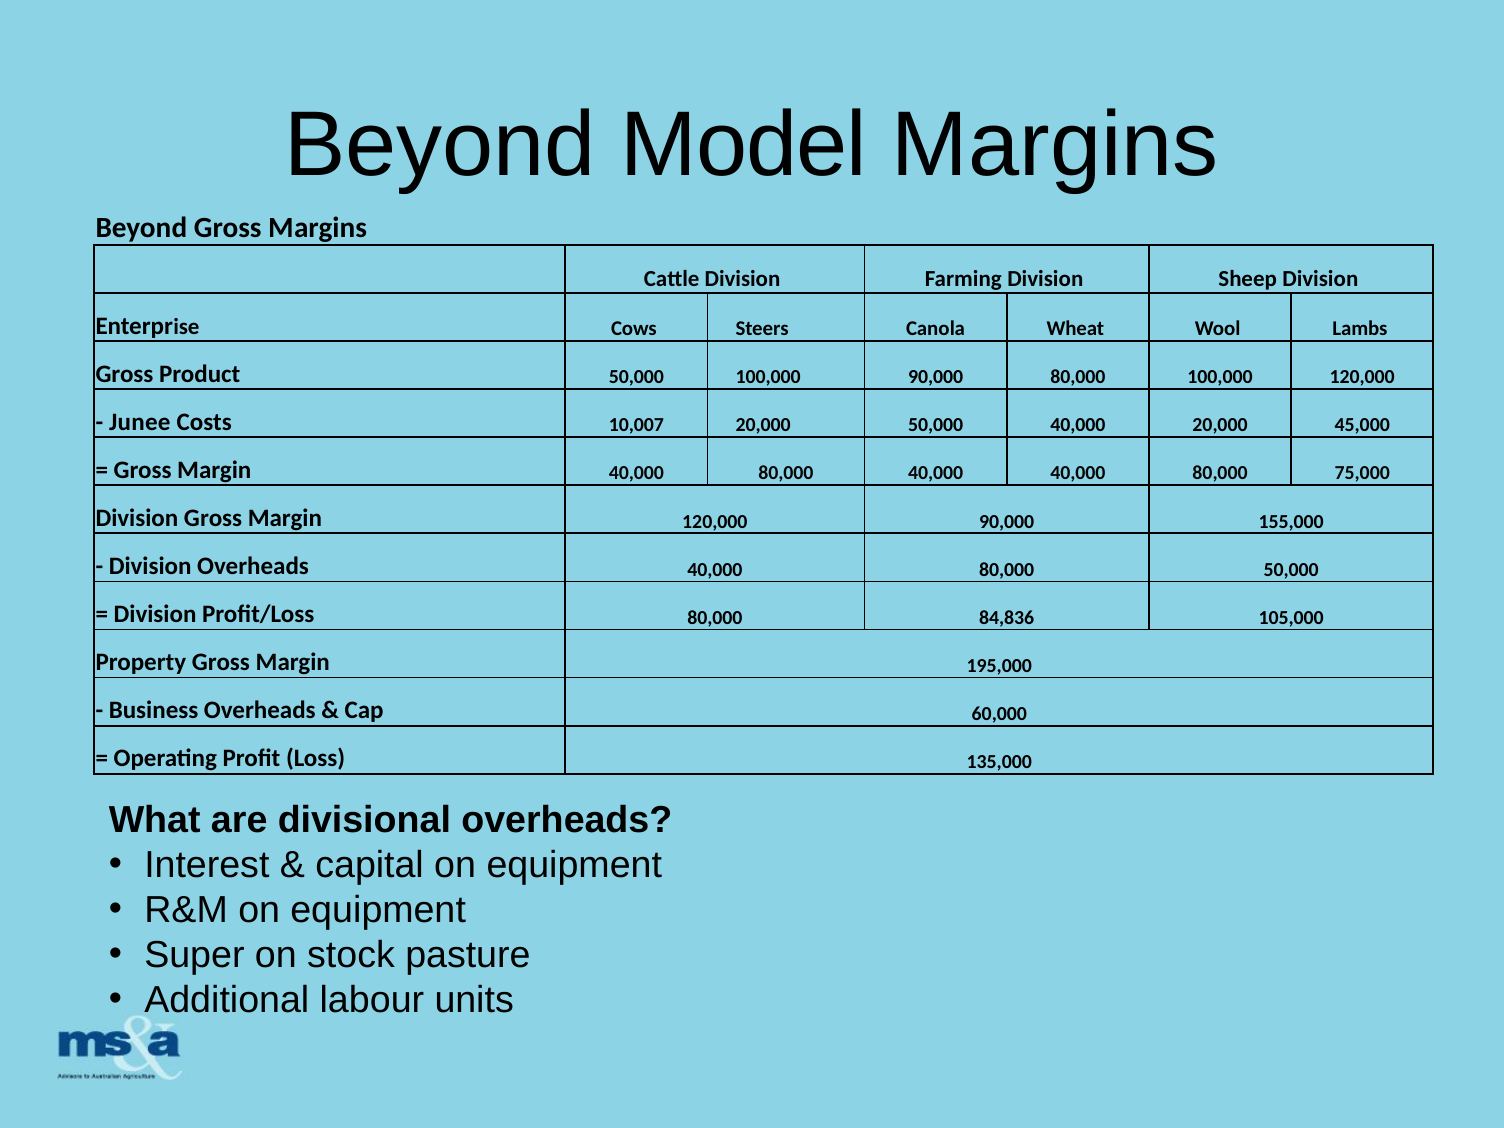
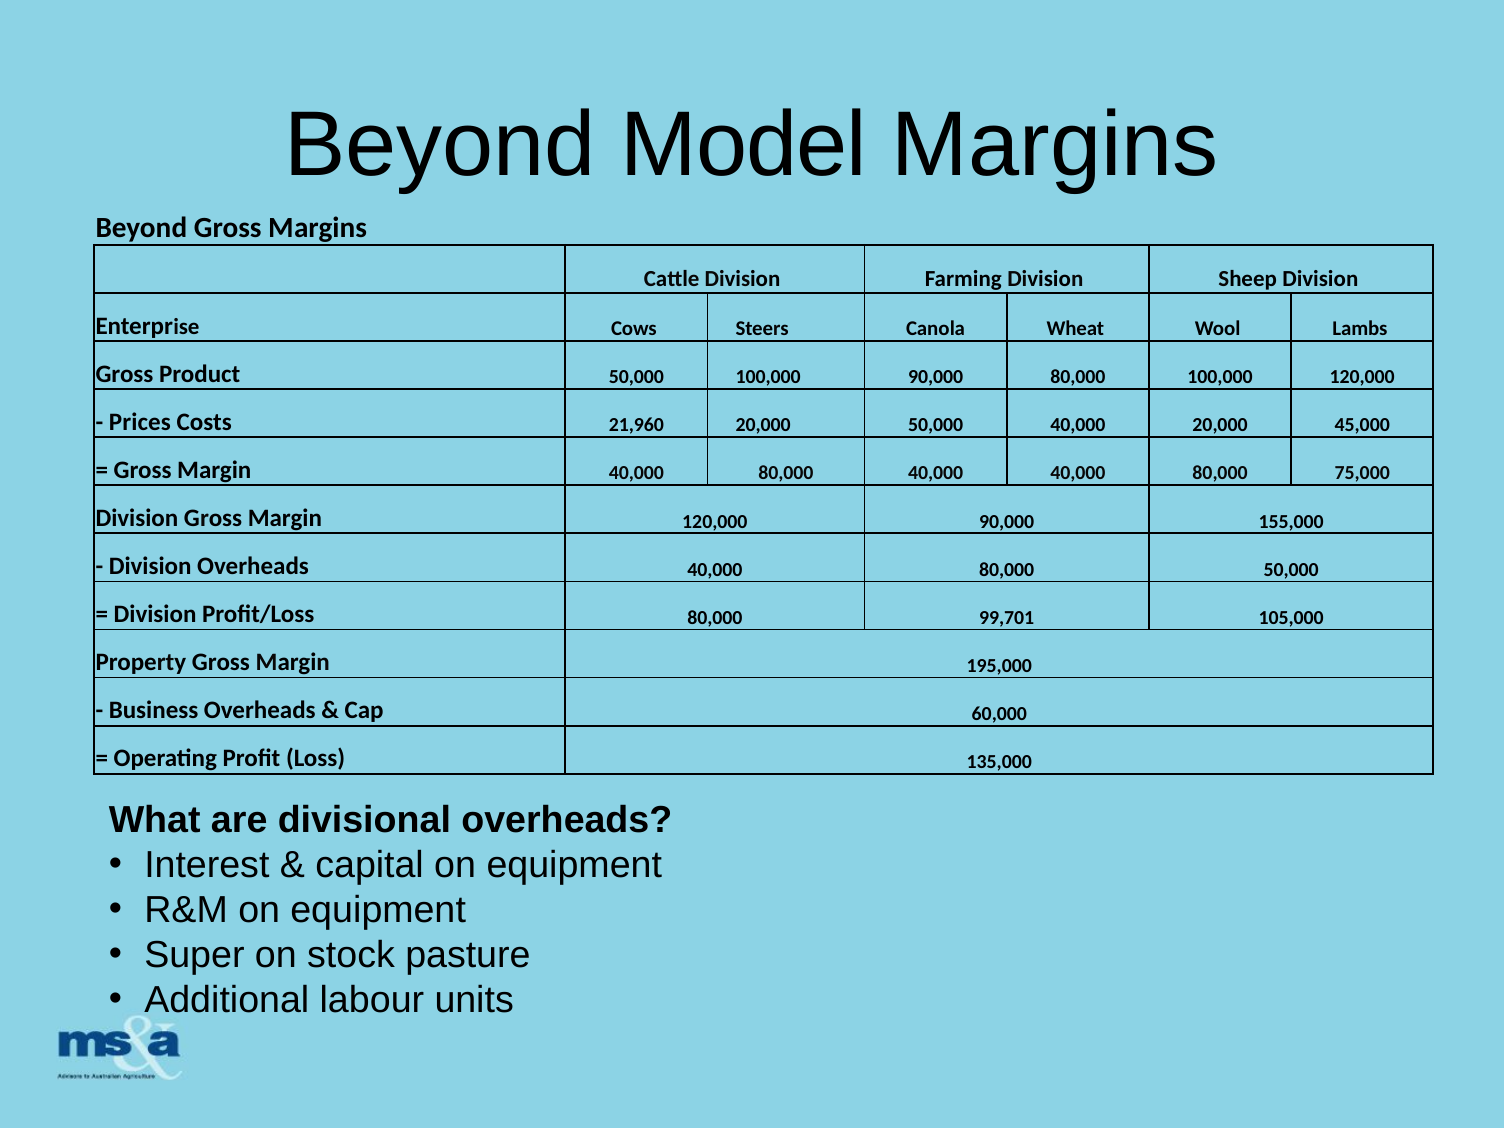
Junee: Junee -> Prices
10,007: 10,007 -> 21,960
84,836: 84,836 -> 99,701
